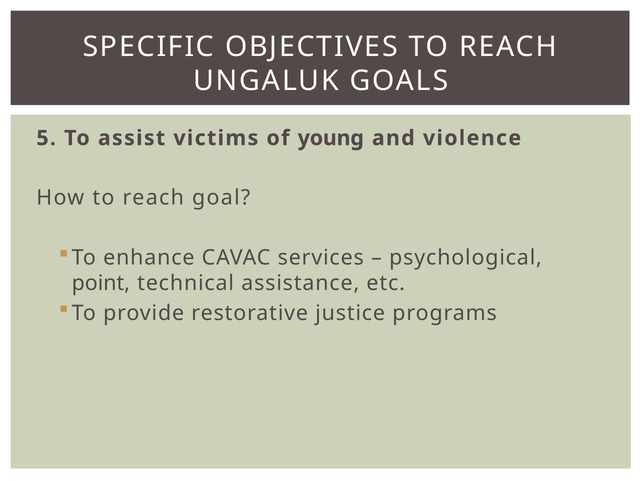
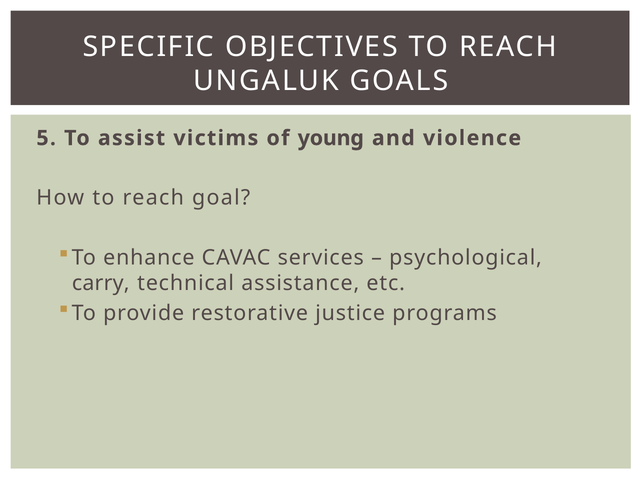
point: point -> carry
